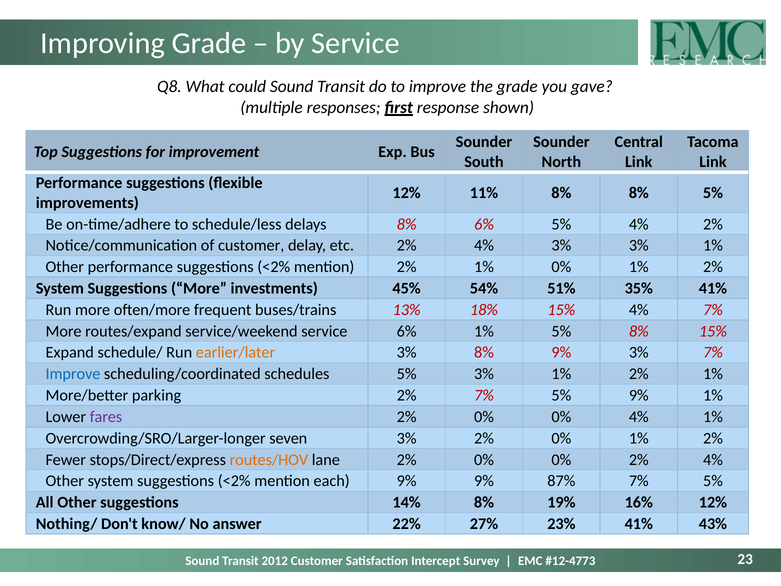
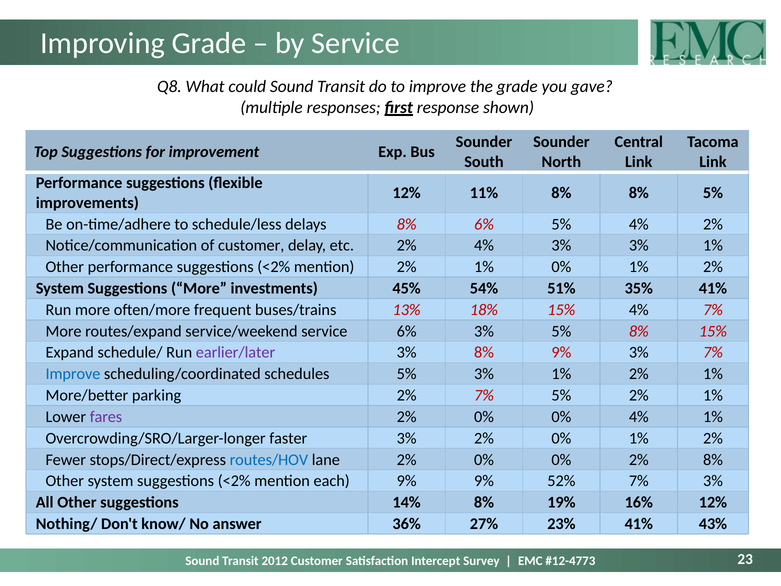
6% 1%: 1% -> 3%
earlier/later colour: orange -> purple
5% 9%: 9% -> 2%
seven: seven -> faster
routes/HOV colour: orange -> blue
0% 2% 4%: 4% -> 8%
87%: 87% -> 52%
5% at (713, 481): 5% -> 3%
22%: 22% -> 36%
